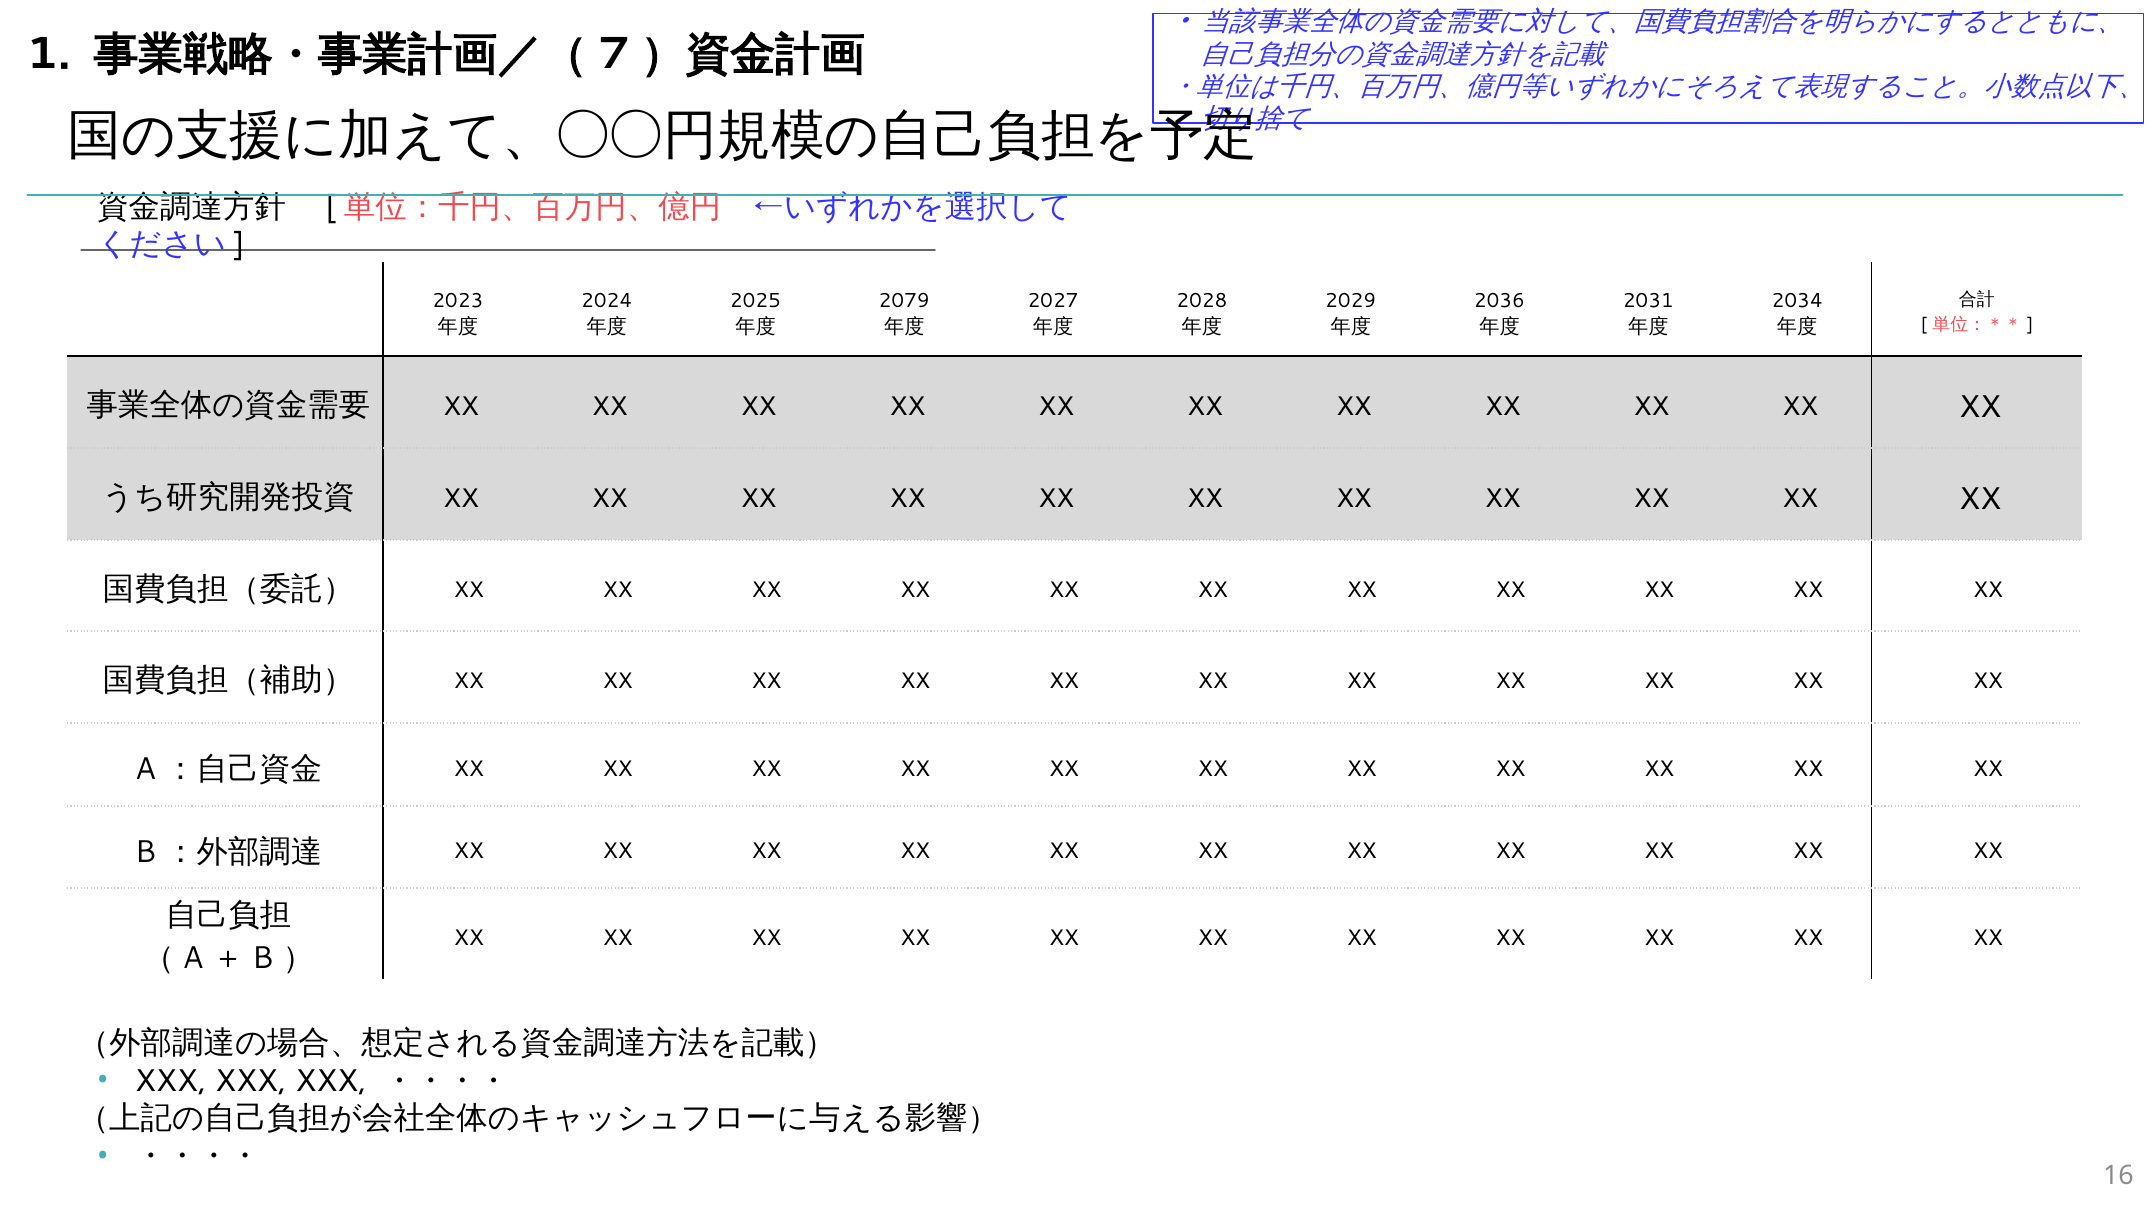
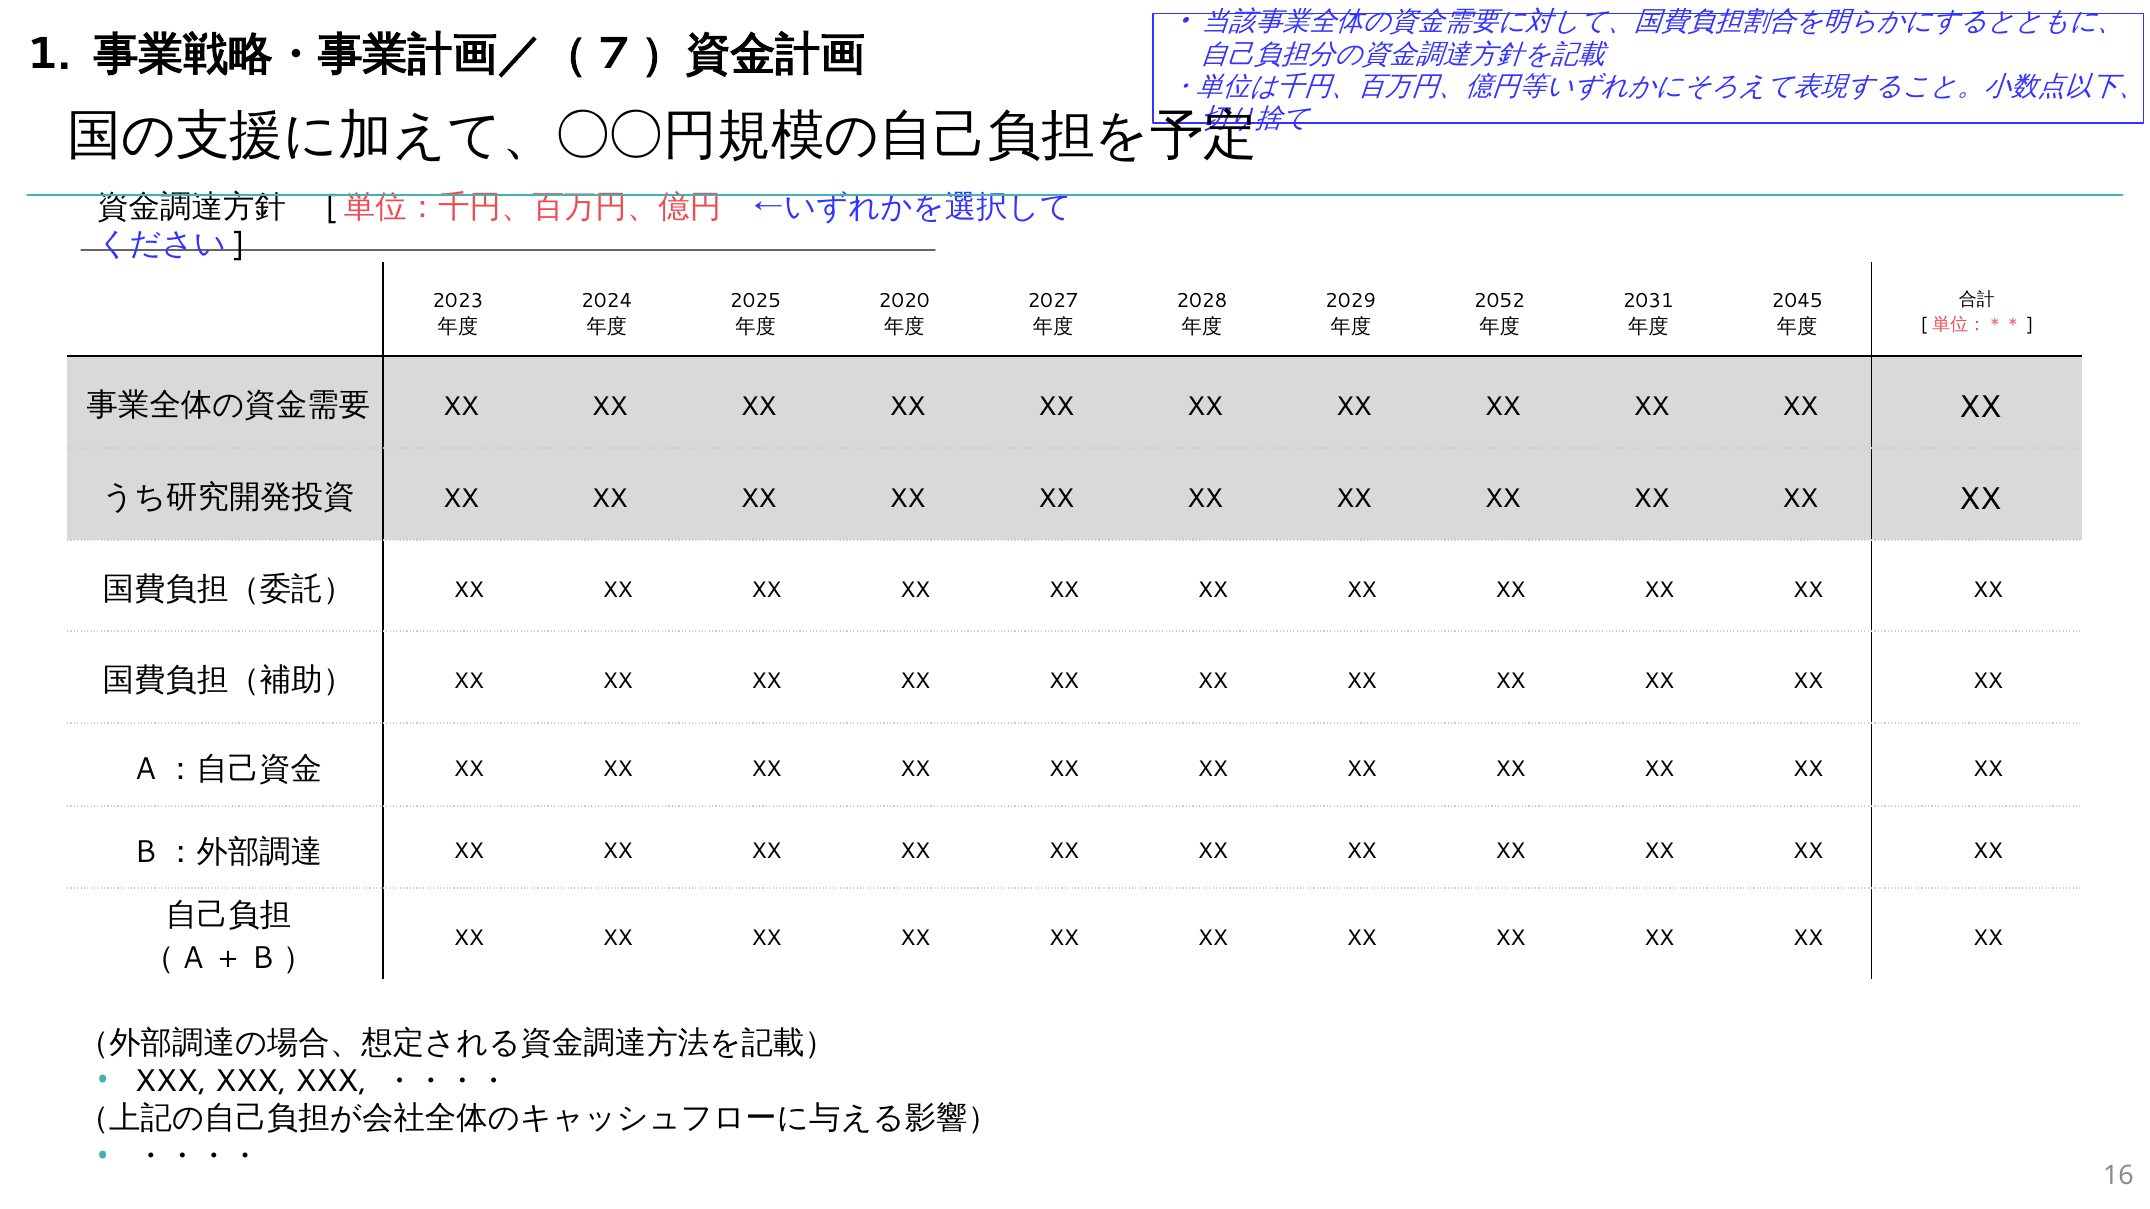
2079: 2079 -> 2020
2036: 2036 -> 2052
2034: 2034 -> 2045
